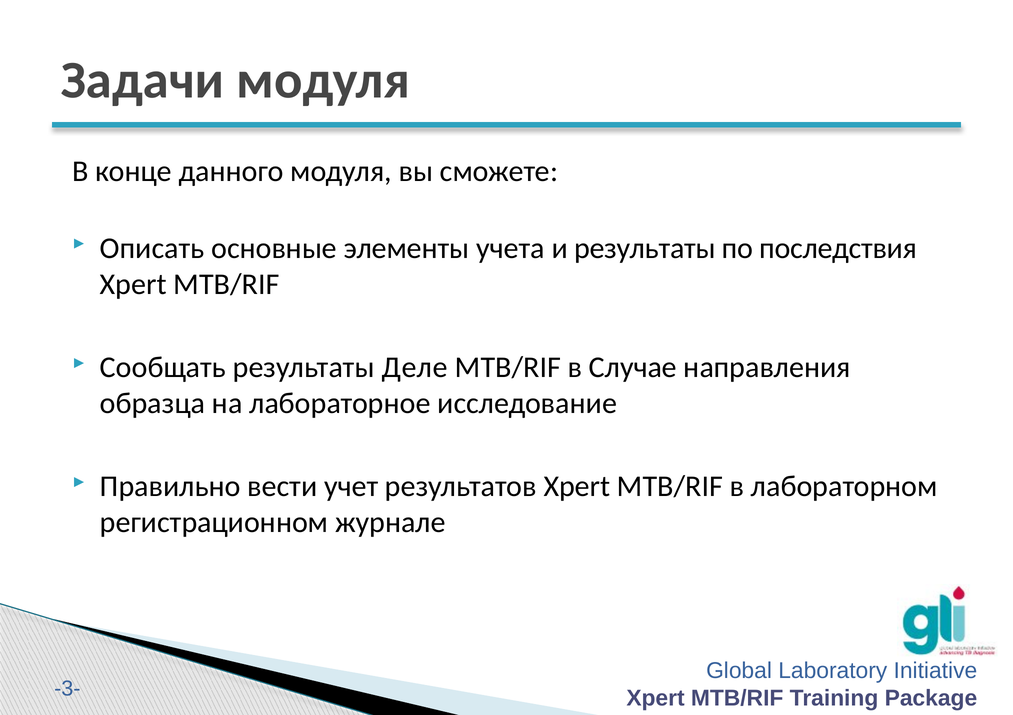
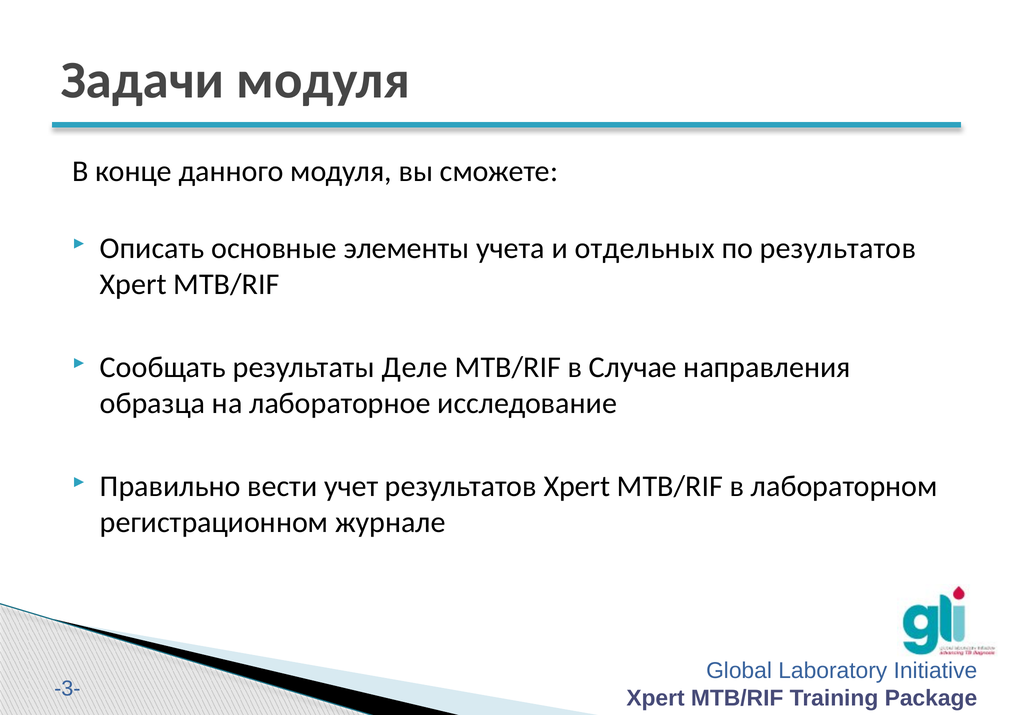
и результаты: результаты -> отдельных
по последствия: последствия -> результатов
